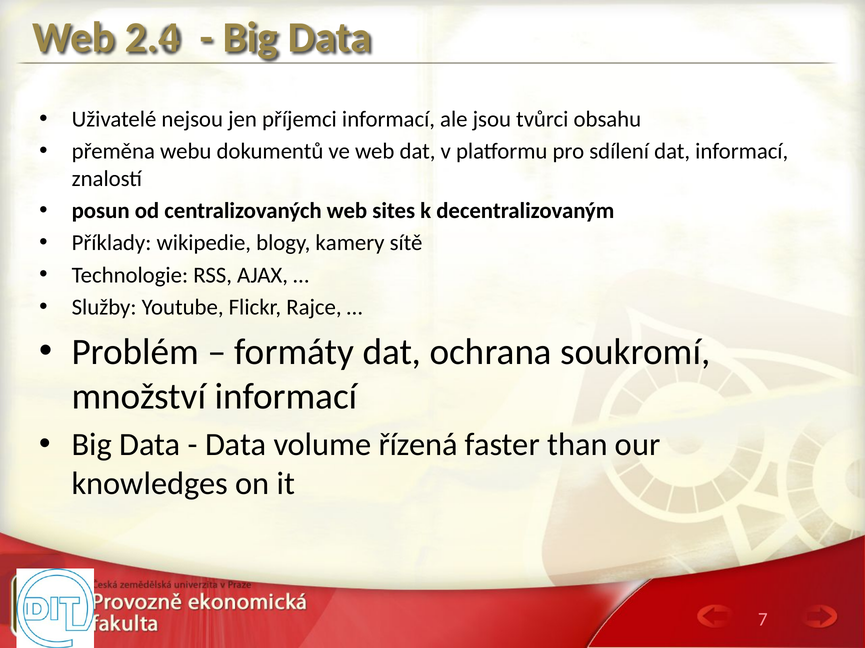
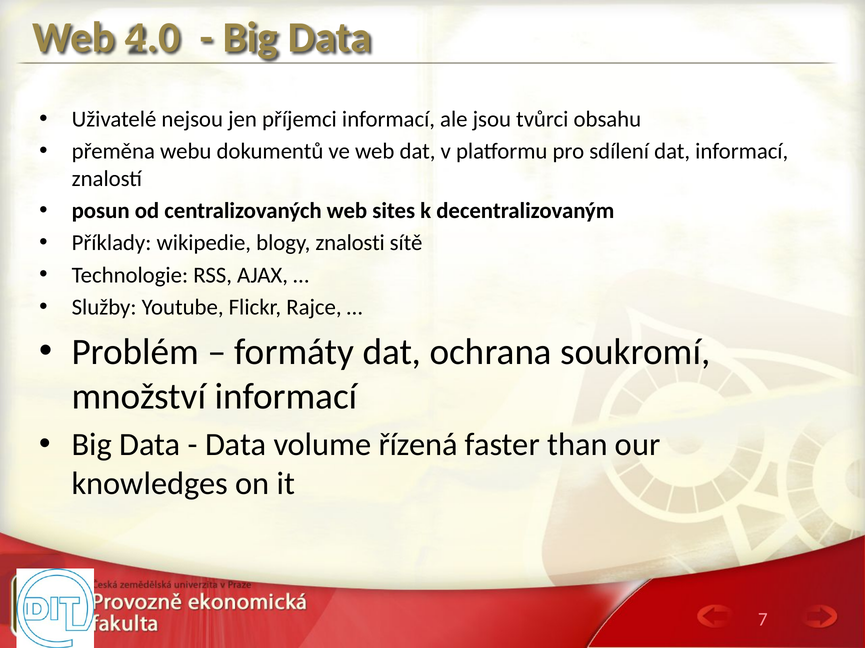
2.4: 2.4 -> 4.0
kamery: kamery -> znalosti
